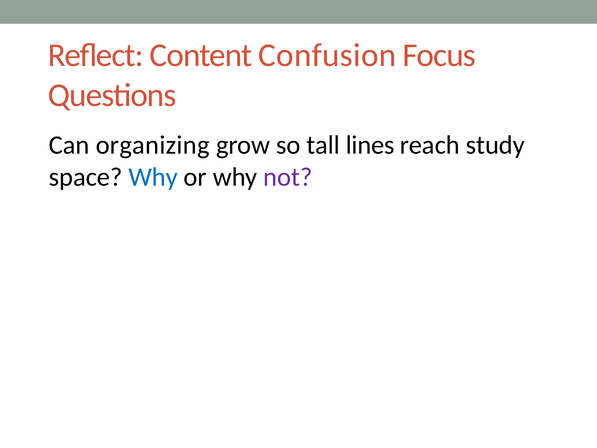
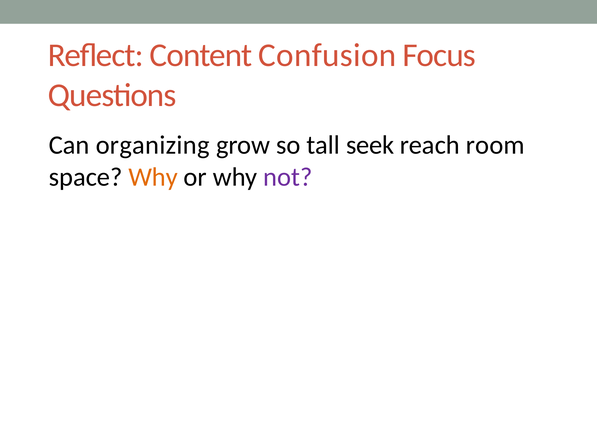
lines: lines -> seek
study: study -> room
Why at (153, 177) colour: blue -> orange
